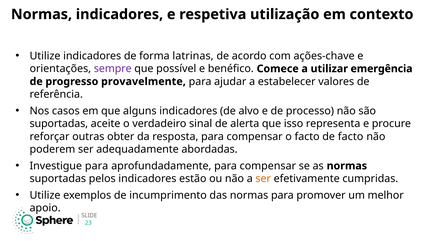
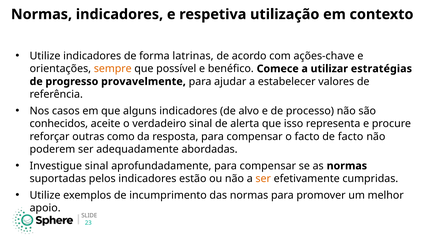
sempre colour: purple -> orange
emergência: emergência -> estratégias
suportadas at (59, 124): suportadas -> conhecidos
obter: obter -> como
Investigue para: para -> sinal
